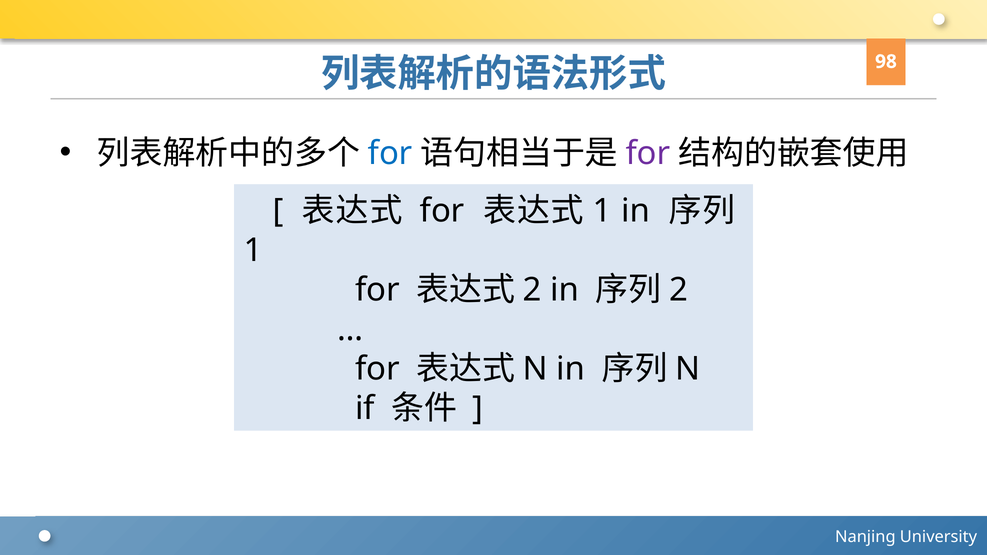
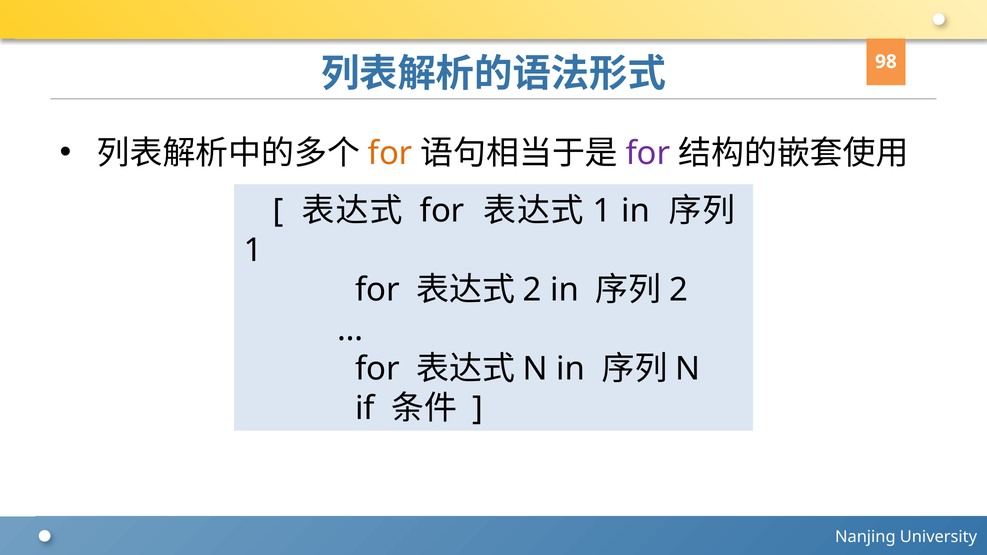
for at (390, 153) colour: blue -> orange
